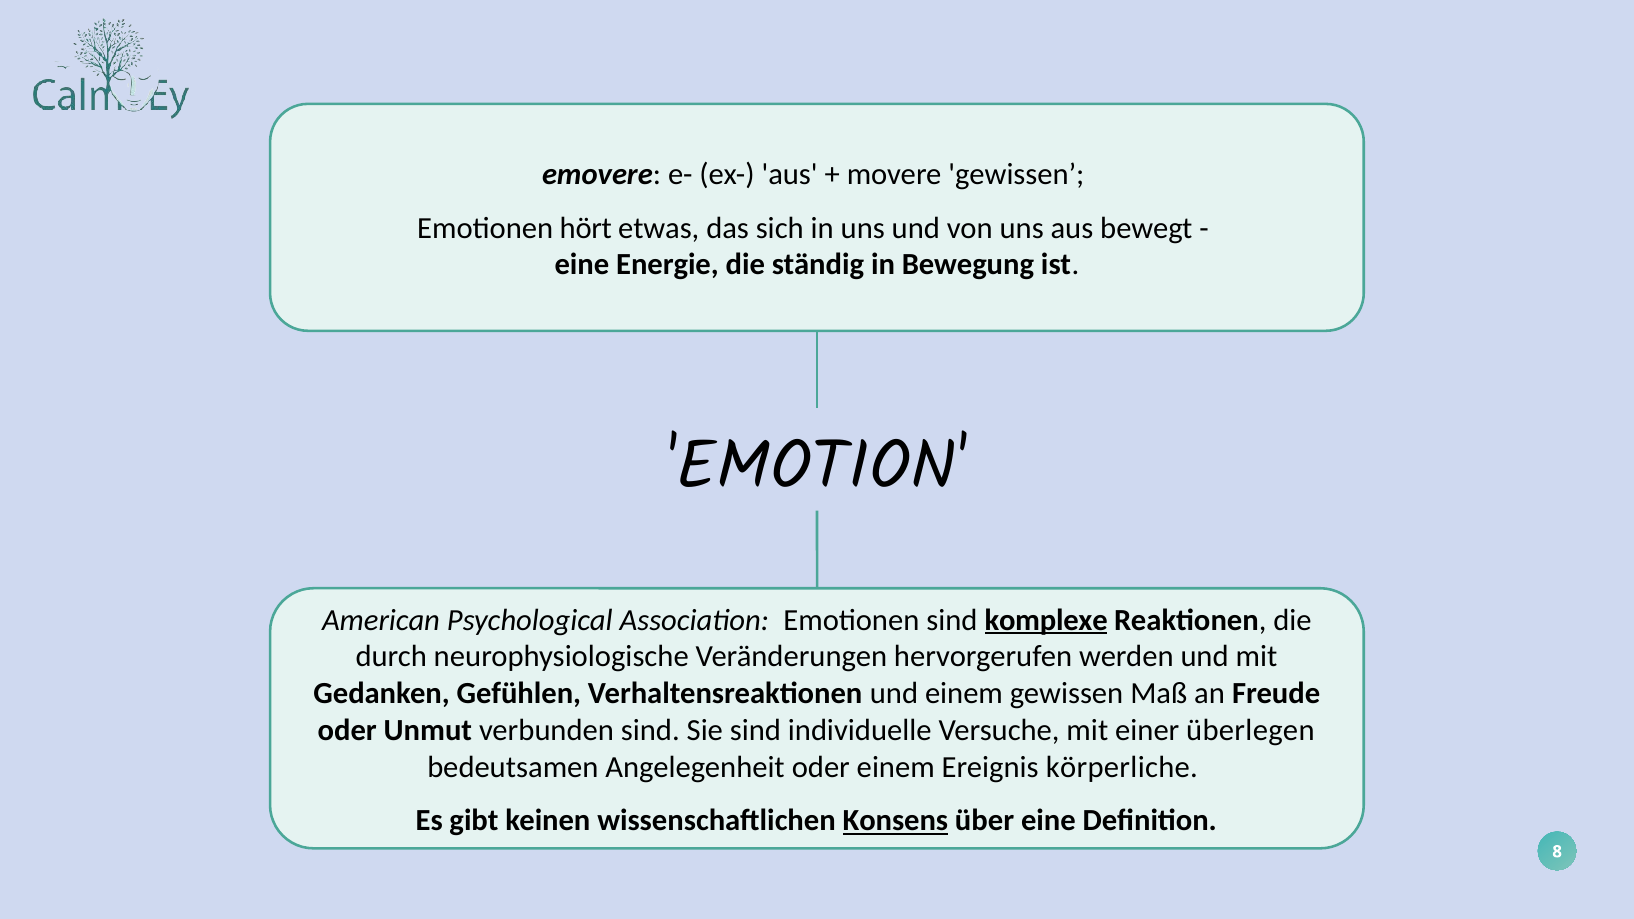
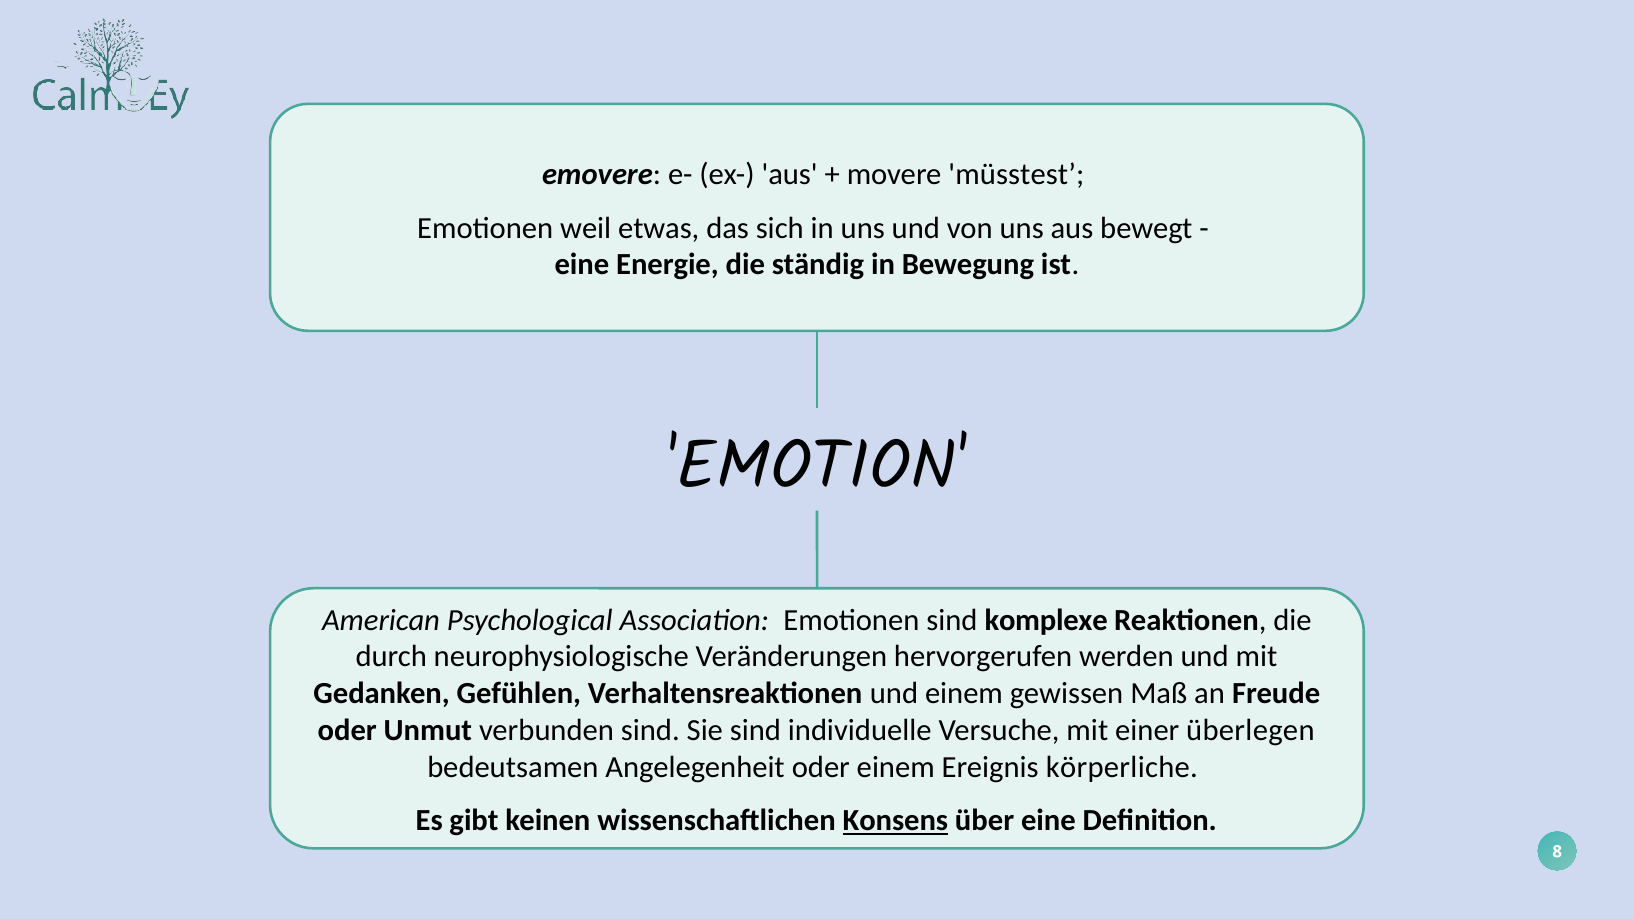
movere gewissen: gewissen -> müsstest
hört: hört -> weil
komplexe underline: present -> none
